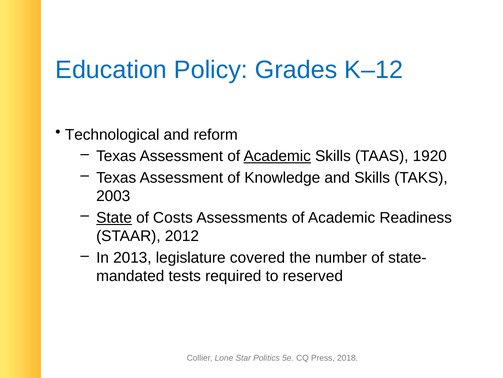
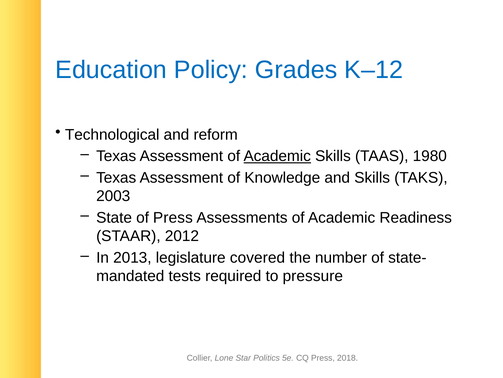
1920: 1920 -> 1980
State underline: present -> none
of Costs: Costs -> Press
reserved: reserved -> pressure
